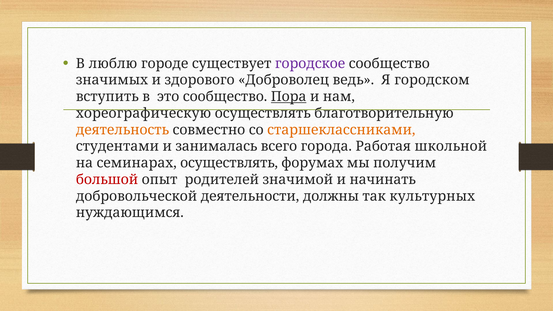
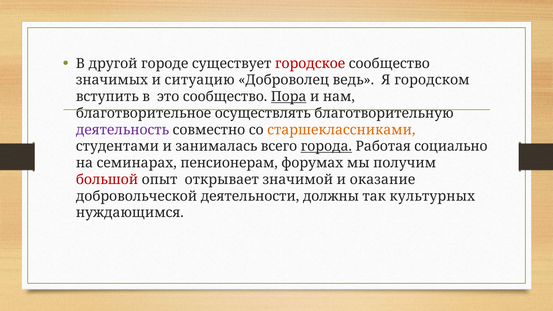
люблю: люблю -> другой
городское colour: purple -> red
здорового: здорового -> ситуацию
хореографическую: хореографическую -> благотворительное
деятельность colour: orange -> purple
города underline: none -> present
школьной: школьной -> социально
семинарах осуществлять: осуществлять -> пенсионерам
родителей: родителей -> открывает
начинать: начинать -> оказание
